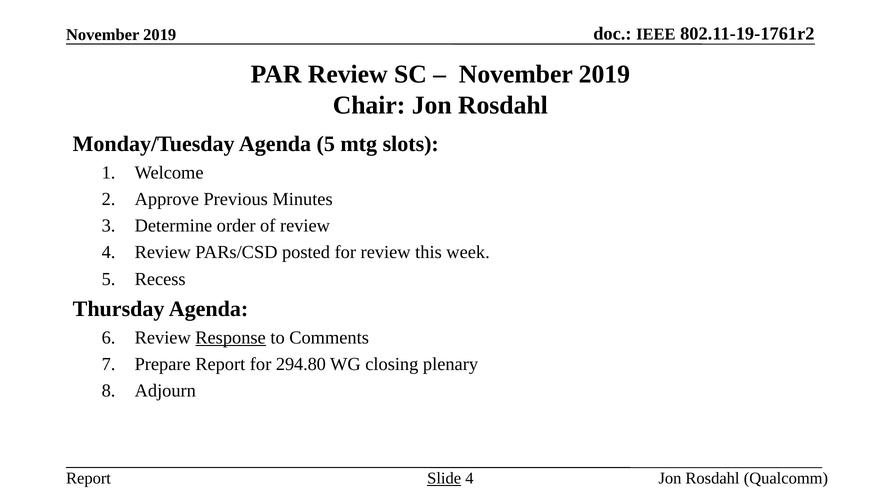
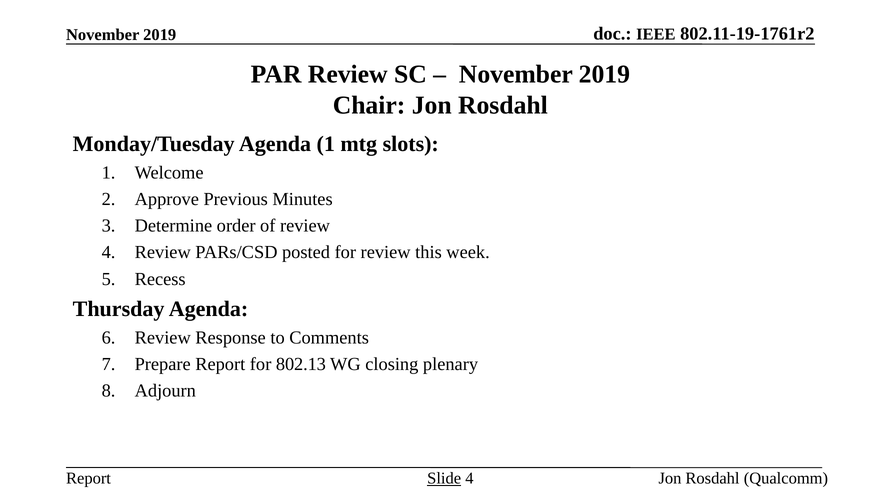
Agenda 5: 5 -> 1
Response underline: present -> none
294.80: 294.80 -> 802.13
